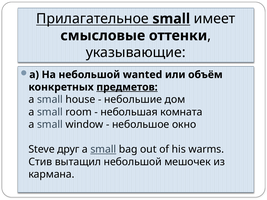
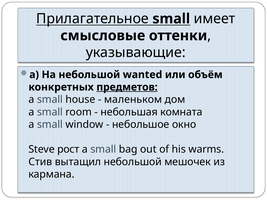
небольшие: небольшие -> маленьком
друг: друг -> рост
small at (103, 150) underline: present -> none
